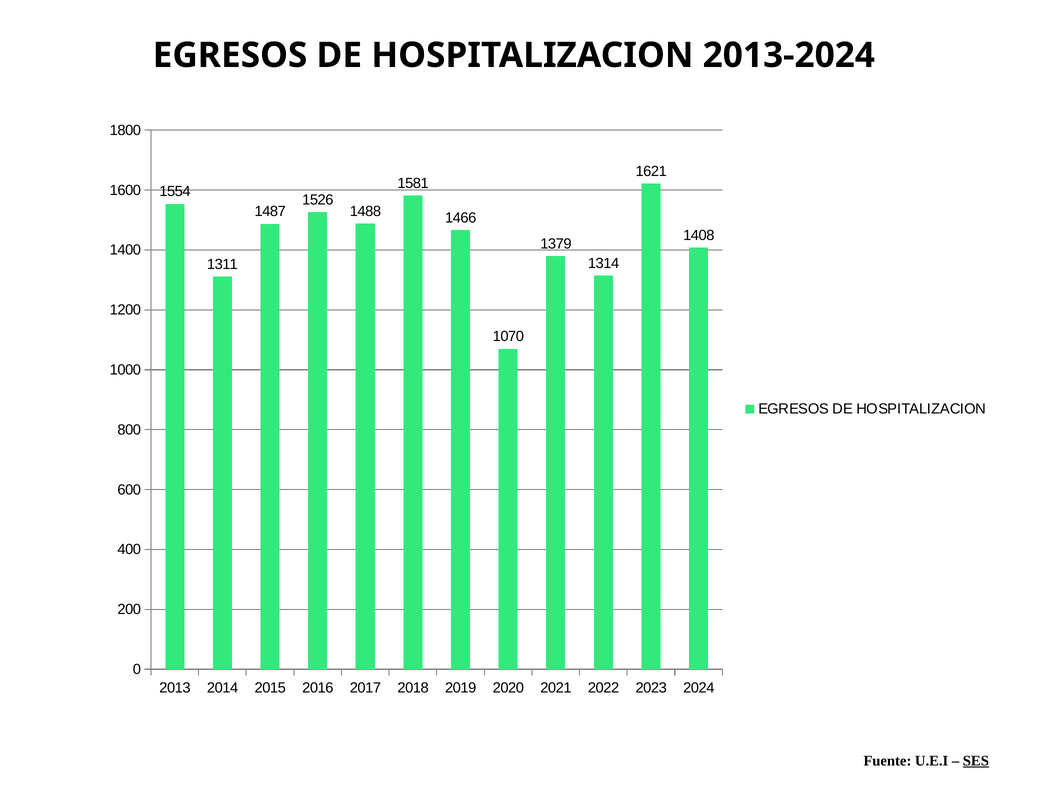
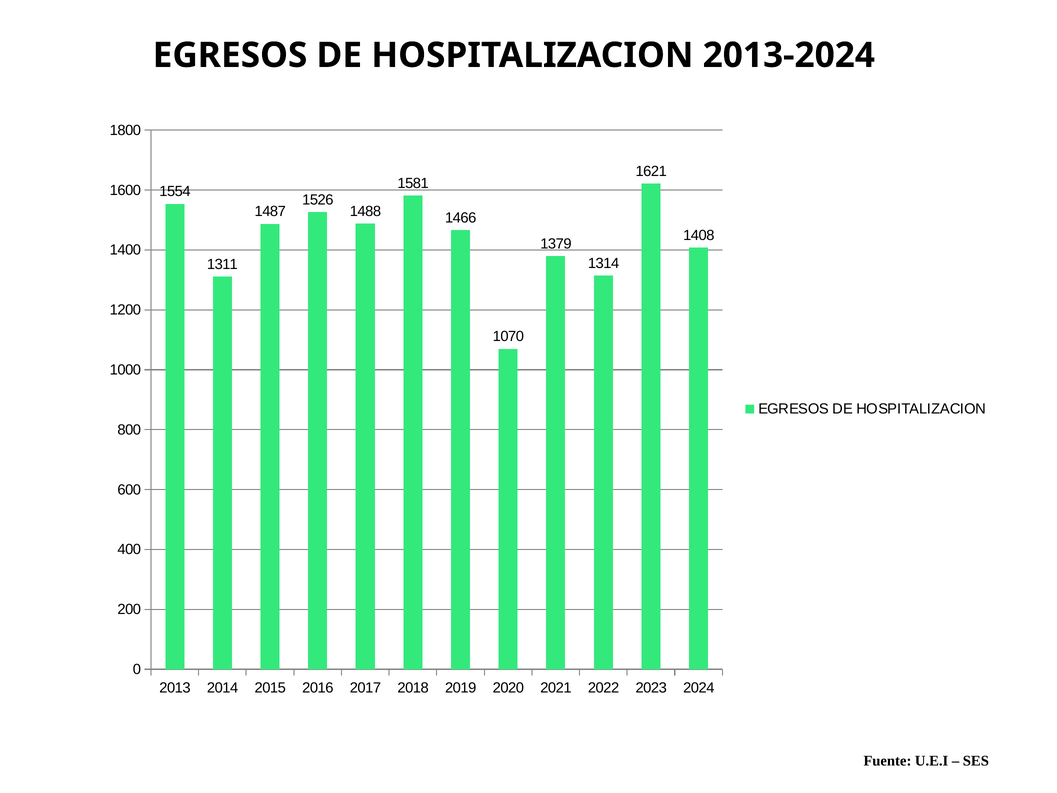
SES underline: present -> none
